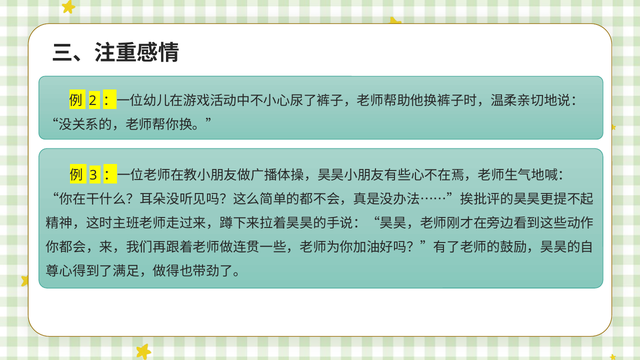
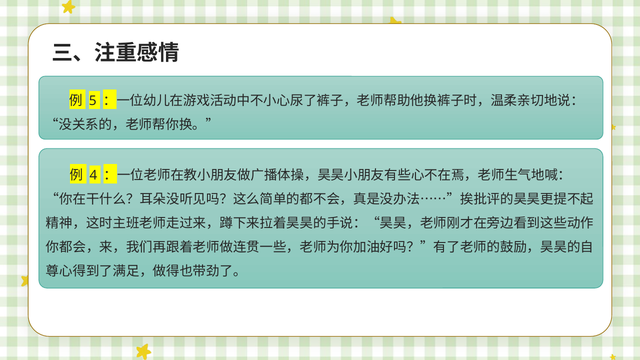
2: 2 -> 5
3: 3 -> 4
